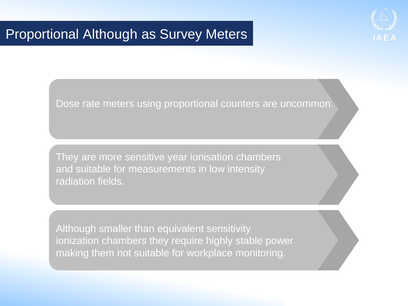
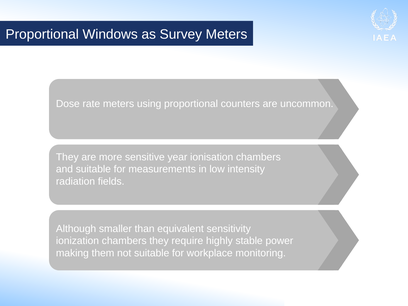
Proportional Although: Although -> Windows
